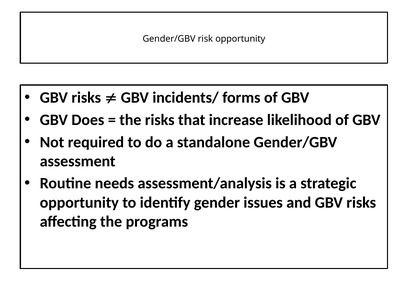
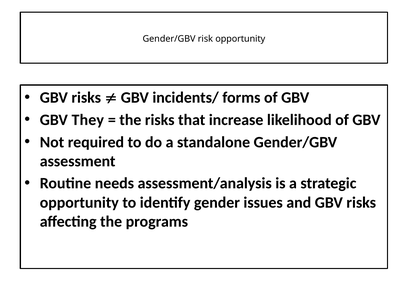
Does: Does -> They
